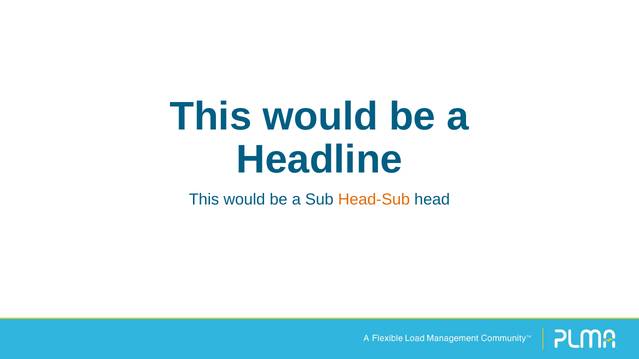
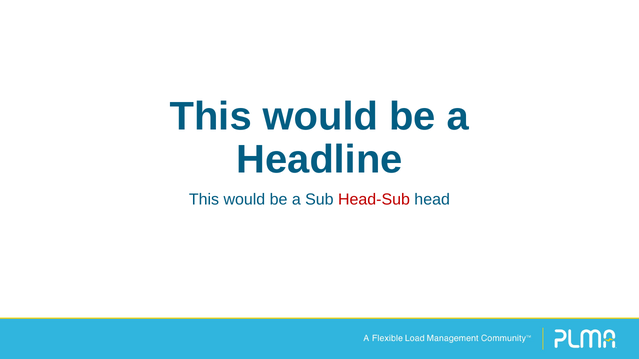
Head-Sub colour: orange -> red
